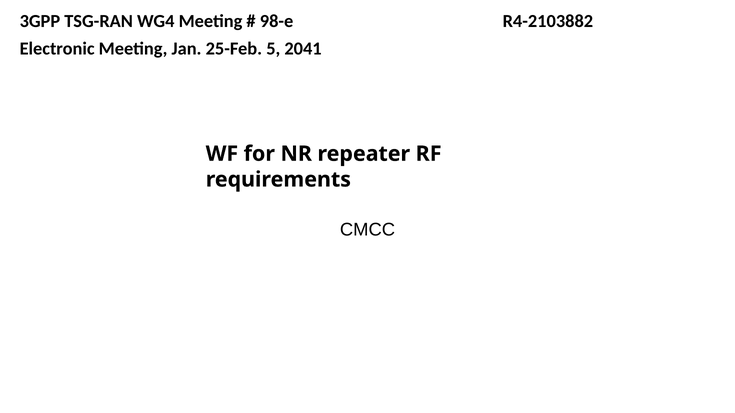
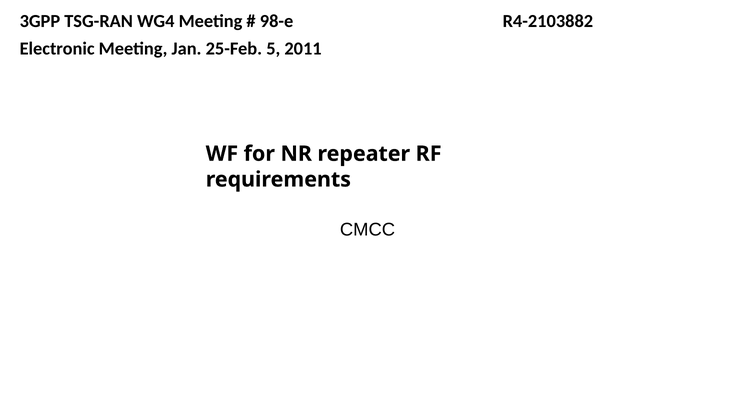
2041: 2041 -> 2011
